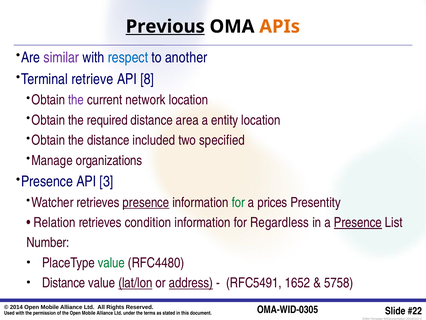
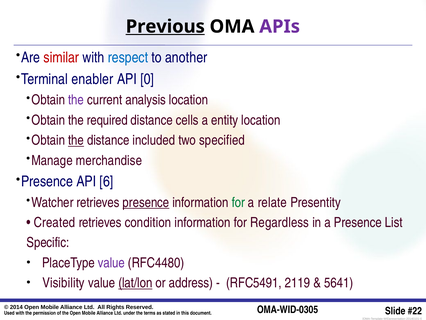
APIs colour: orange -> purple
similar colour: purple -> red
retrieve: retrieve -> enabler
8: 8 -> 0
network: network -> analysis
area: area -> cells
the at (76, 140) underline: none -> present
organizations: organizations -> merchandise
3: 3 -> 6
prices: prices -> relate
Relation: Relation -> Created
Presence at (358, 222) underline: present -> none
Number: Number -> Specific
value at (111, 262) colour: green -> purple
Distance at (64, 283): Distance -> Visibility
address underline: present -> none
1652: 1652 -> 2119
5758: 5758 -> 5641
